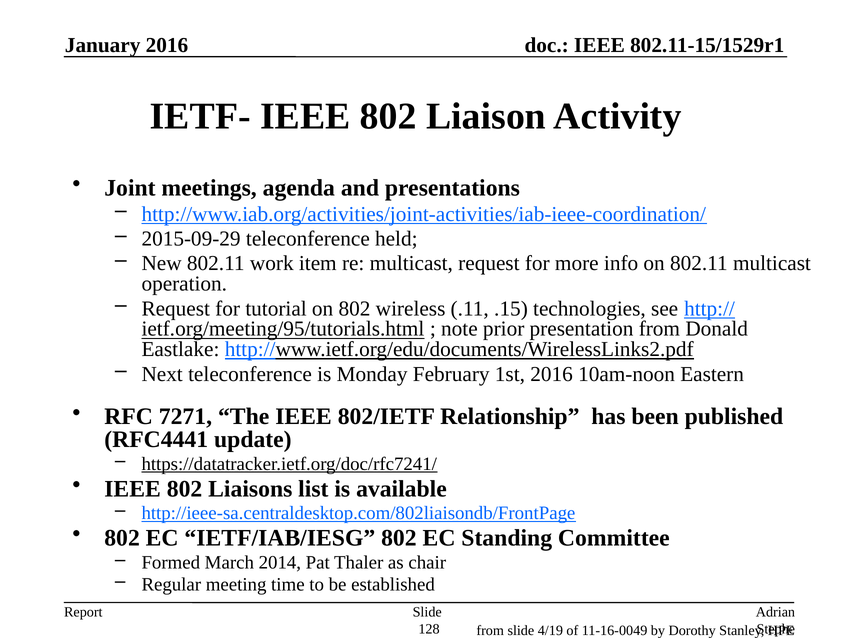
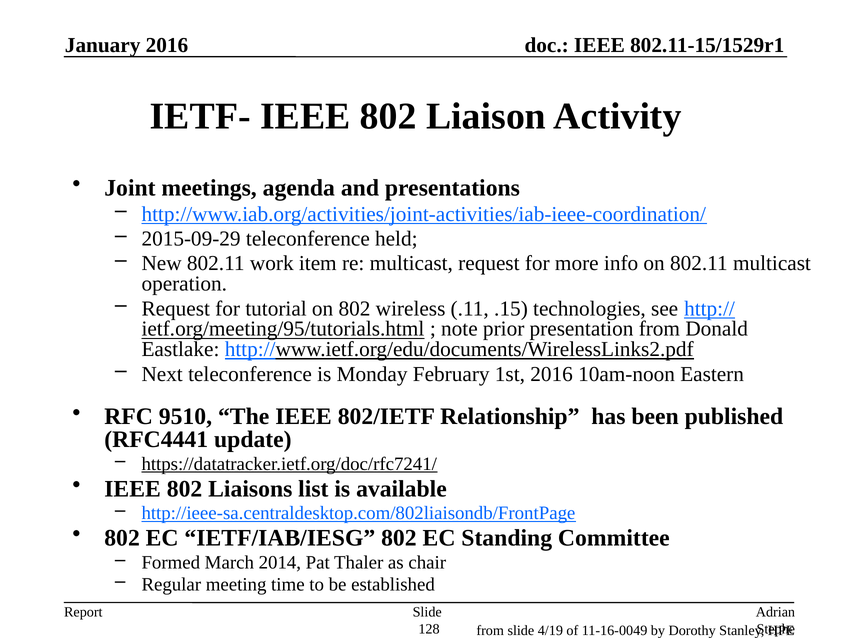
7271: 7271 -> 9510
